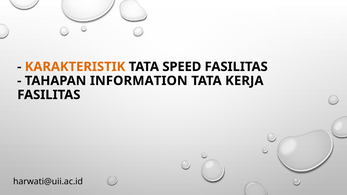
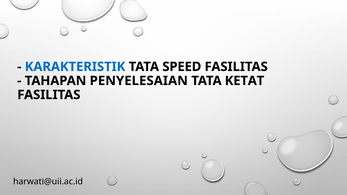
KARAKTERISTIK colour: orange -> blue
INFORMATION: INFORMATION -> PENYELESAIAN
KERJA: KERJA -> KETAT
